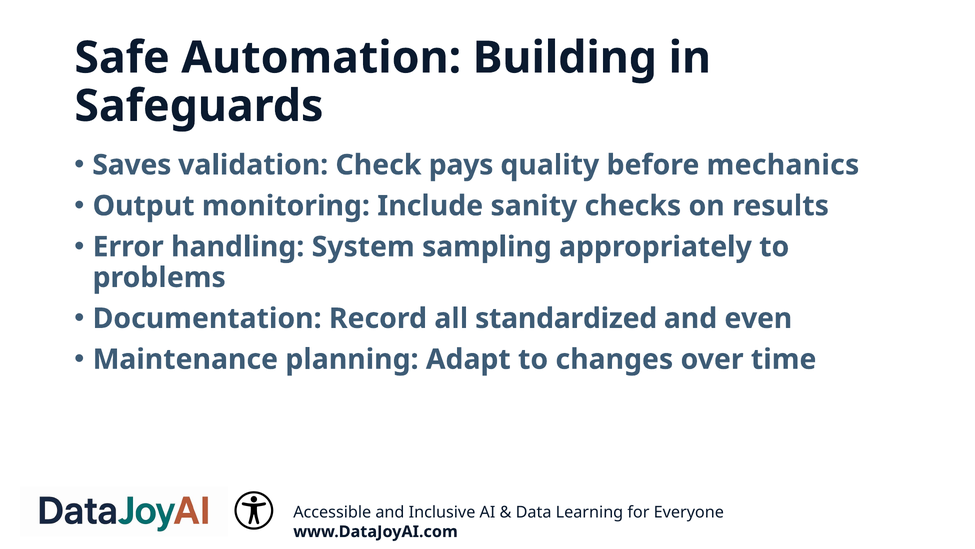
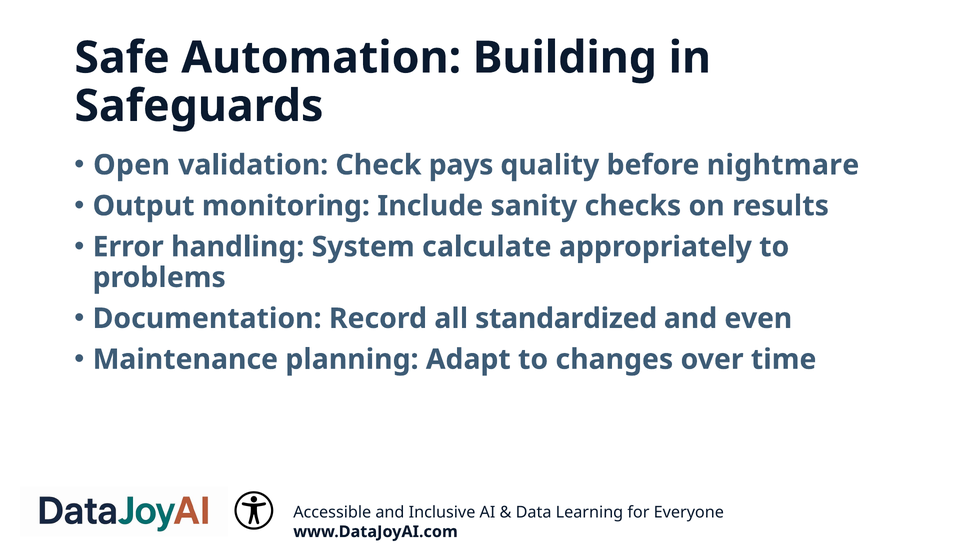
Saves: Saves -> Open
mechanics: mechanics -> nightmare
sampling: sampling -> calculate
